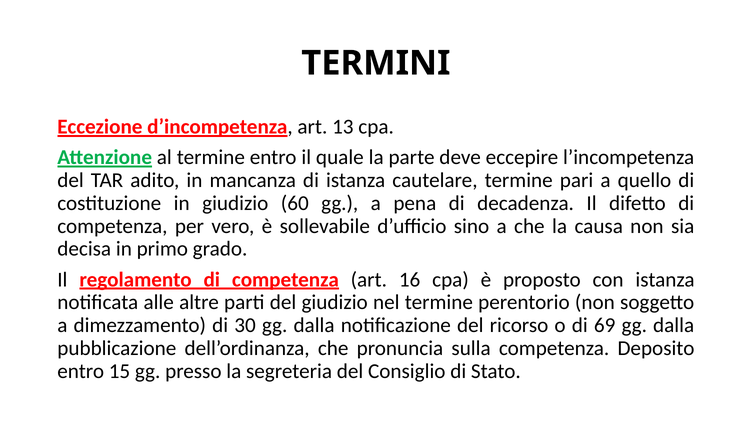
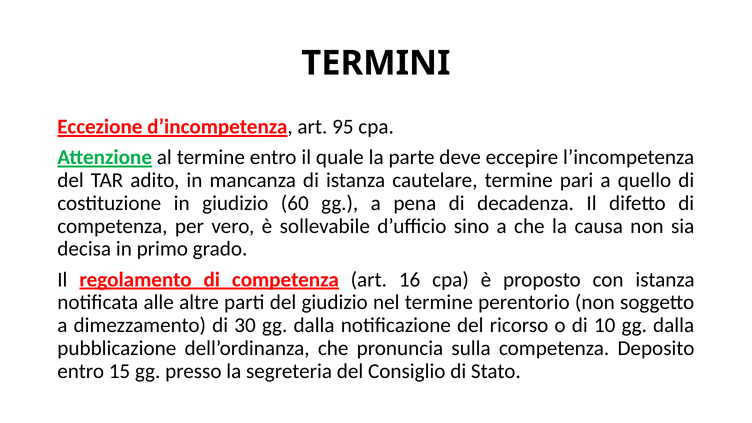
13: 13 -> 95
69: 69 -> 10
